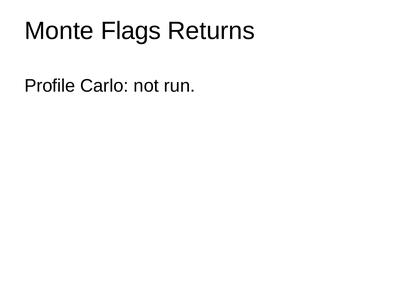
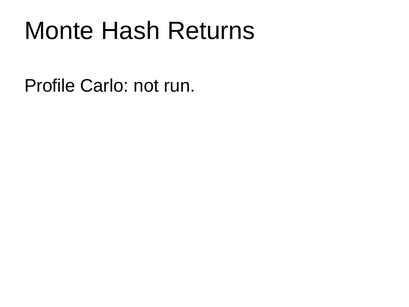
Flags: Flags -> Hash
